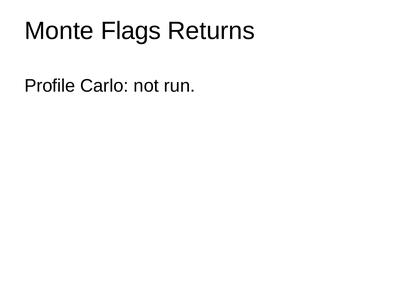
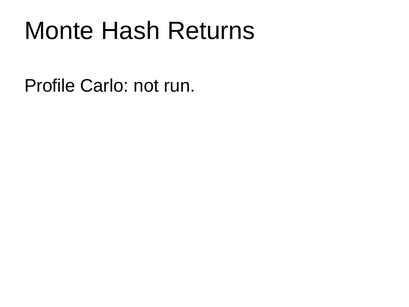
Flags: Flags -> Hash
